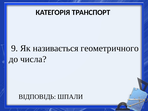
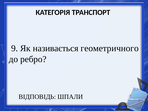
числа: числа -> ребро
